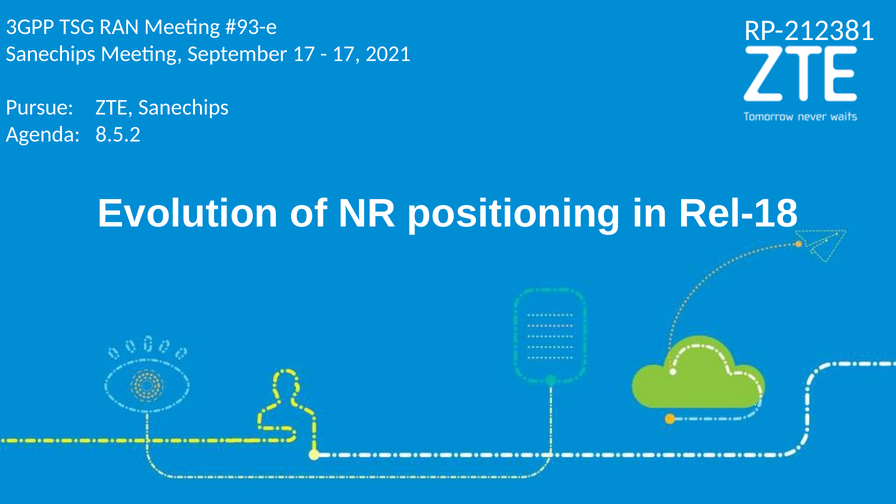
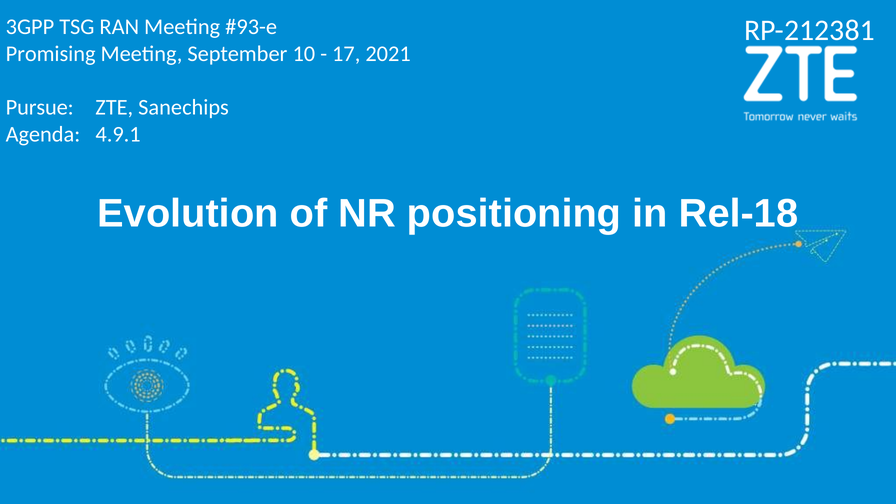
Sanechips at (51, 54): Sanechips -> Promising
September 17: 17 -> 10
8.5.2: 8.5.2 -> 4.9.1
